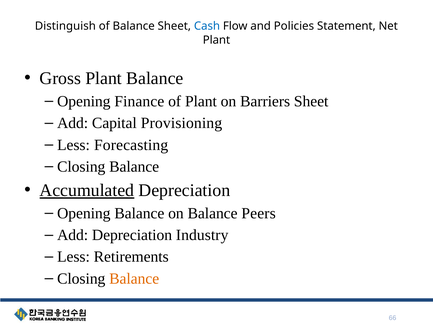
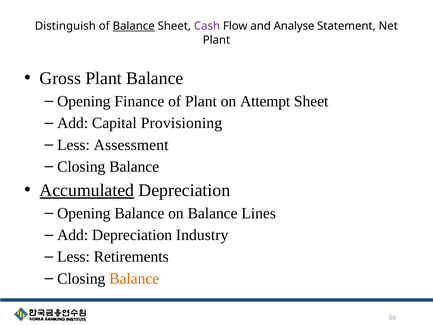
Balance at (134, 26) underline: none -> present
Cash colour: blue -> purple
Policies: Policies -> Analyse
Barriers: Barriers -> Attempt
Forecasting: Forecasting -> Assessment
Peers: Peers -> Lines
